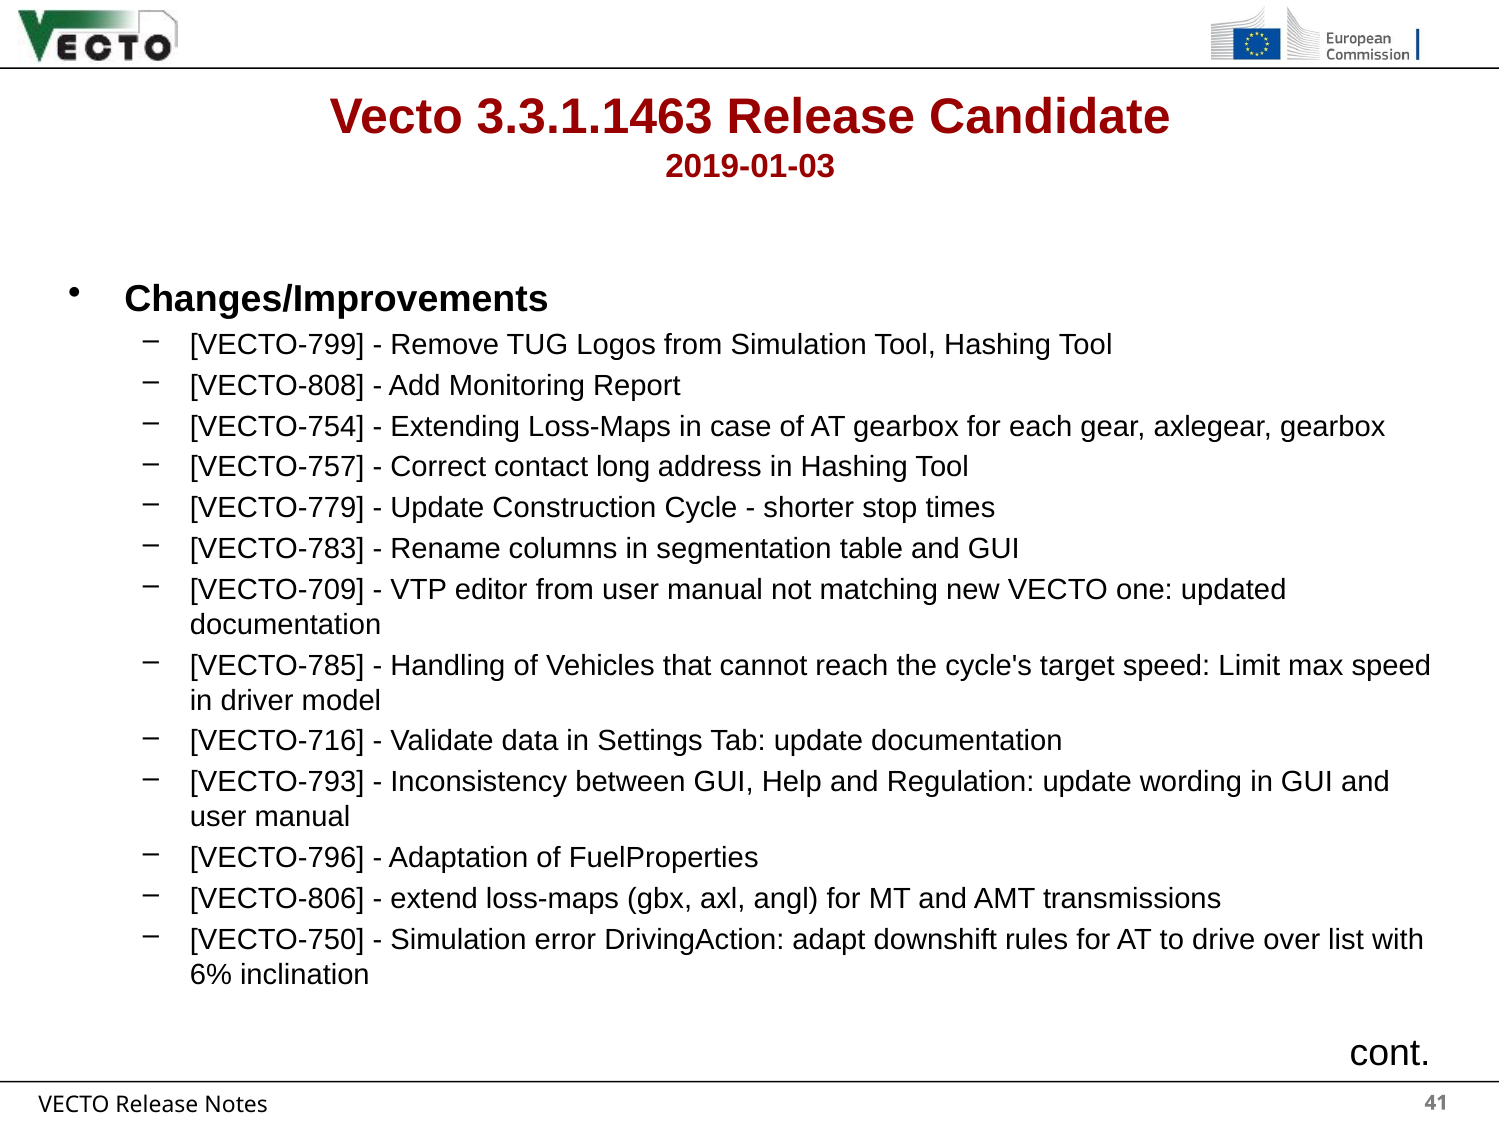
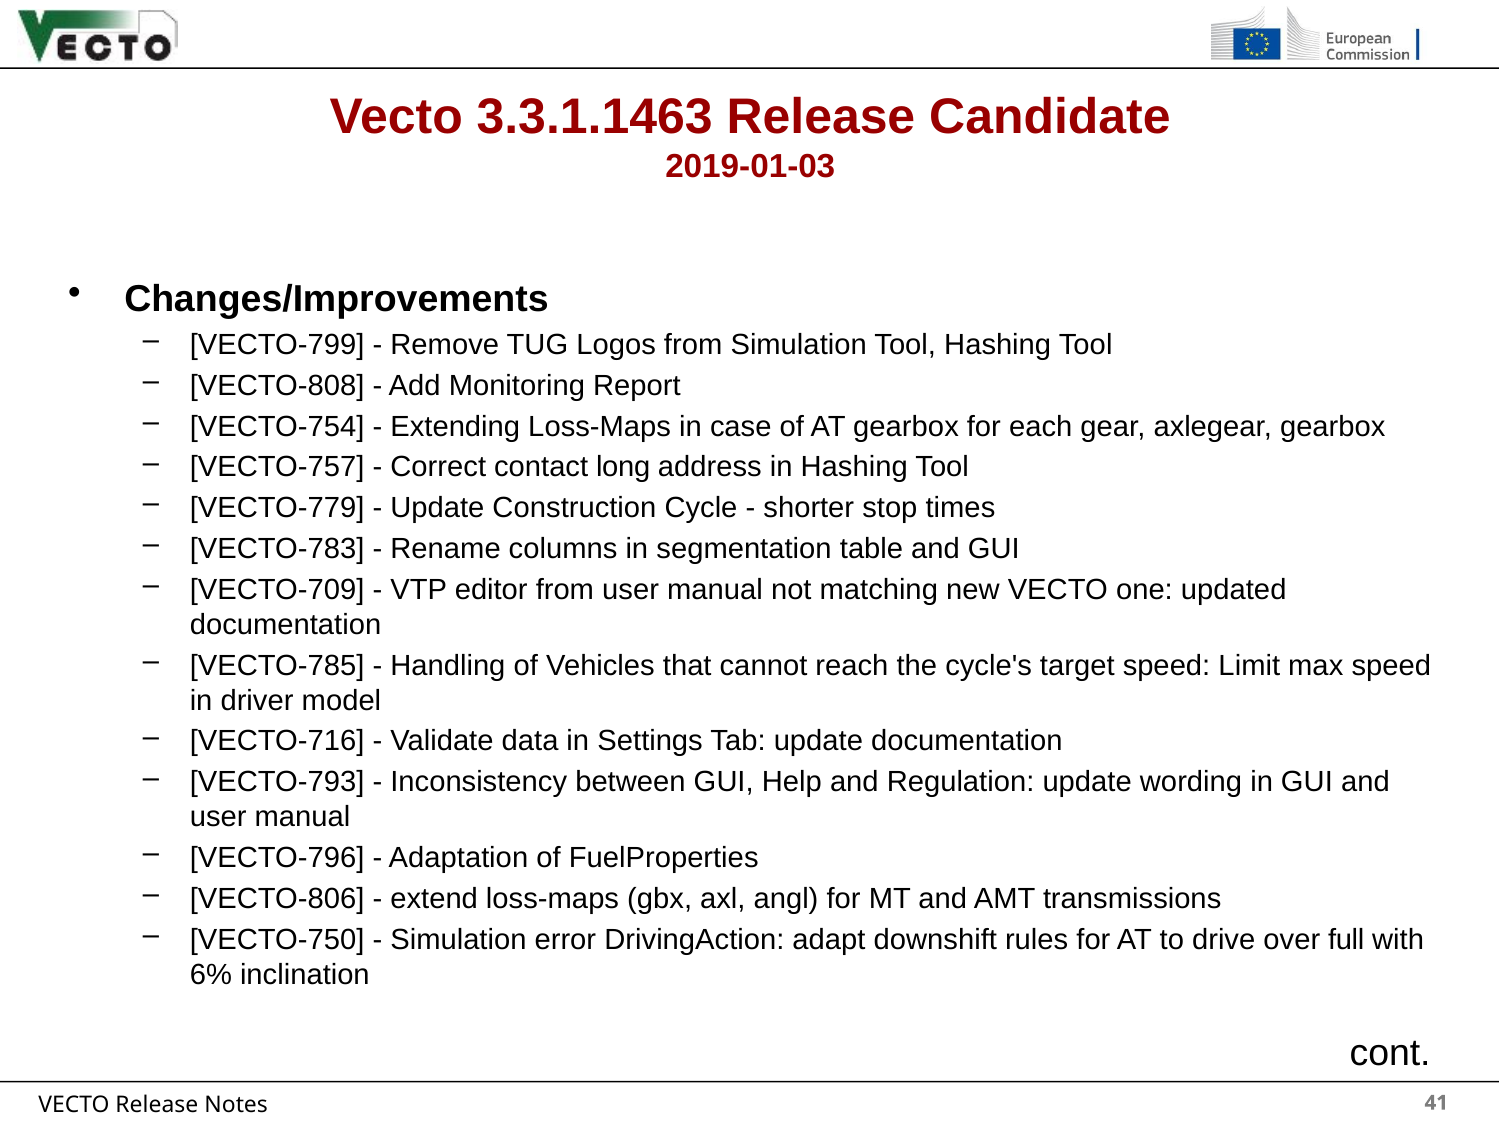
list: list -> full
